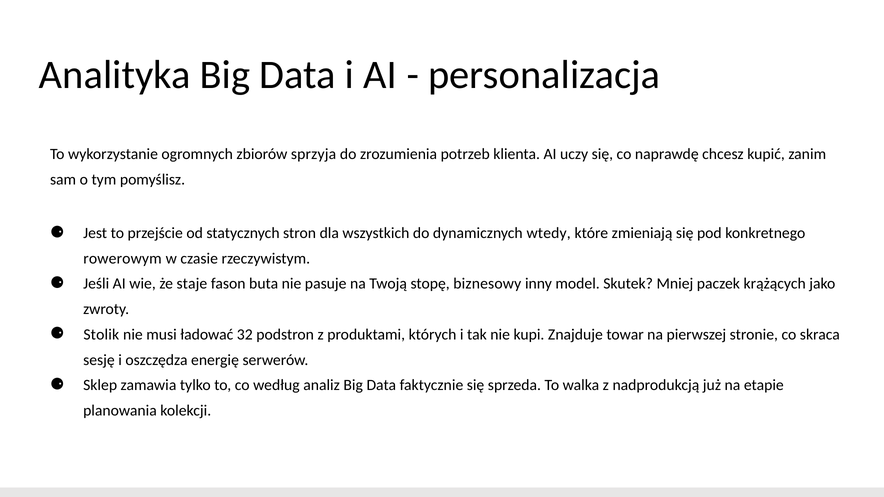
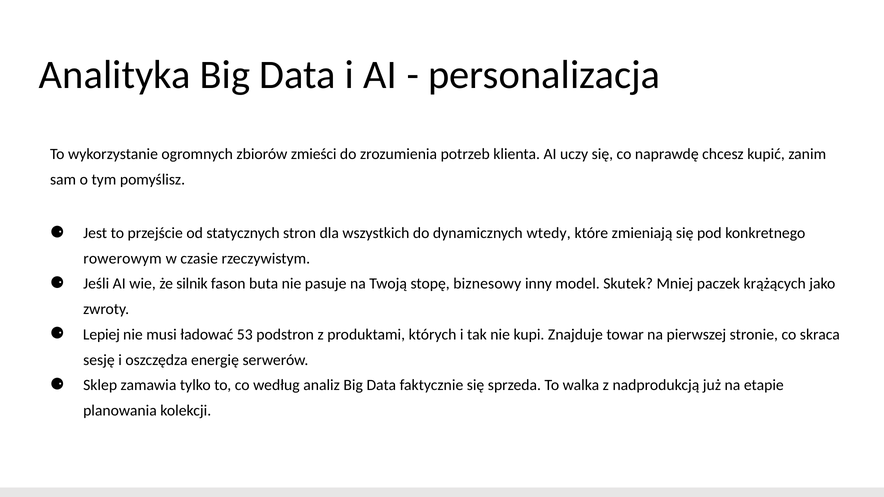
sprzyja: sprzyja -> zmieści
staje: staje -> silnik
Stolik: Stolik -> Lepiej
32: 32 -> 53
